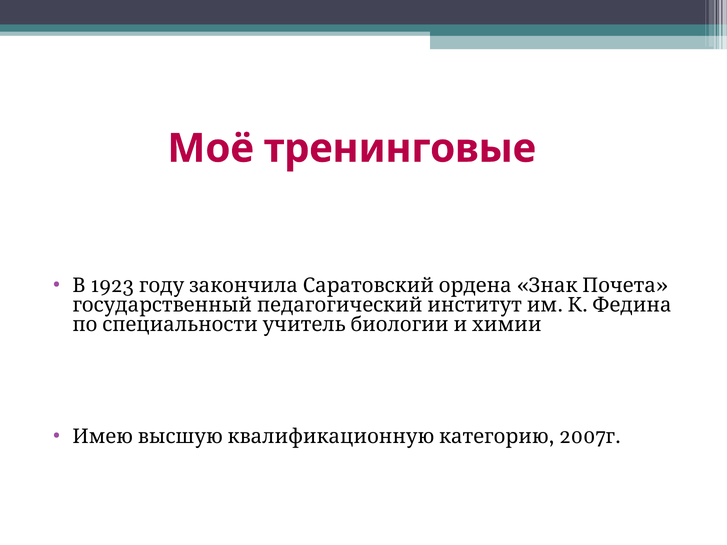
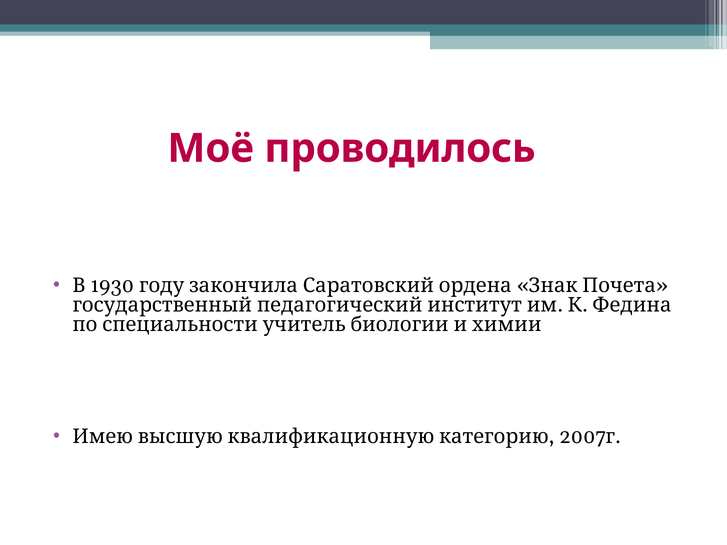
тренинговые: тренинговые -> проводилось
1923: 1923 -> 1930
